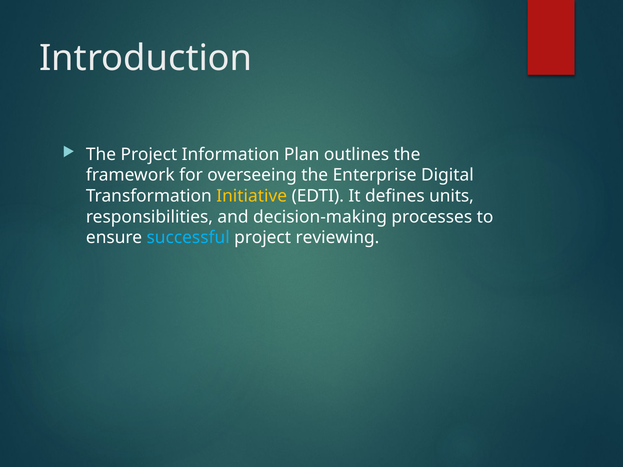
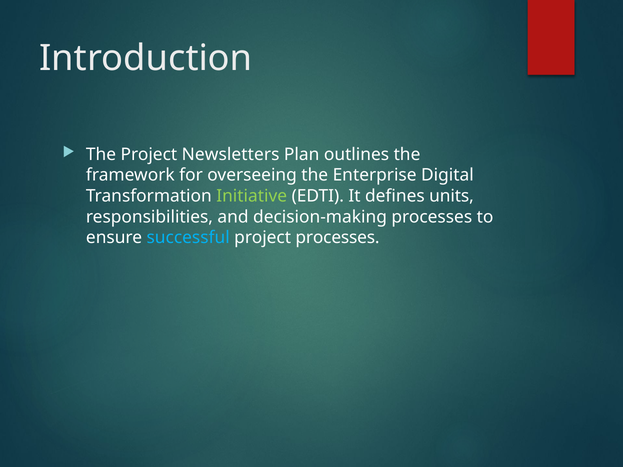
Information: Information -> Newsletters
Initiative colour: yellow -> light green
project reviewing: reviewing -> processes
